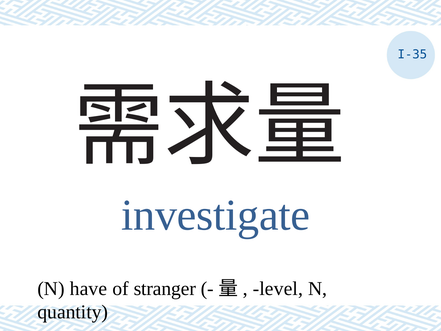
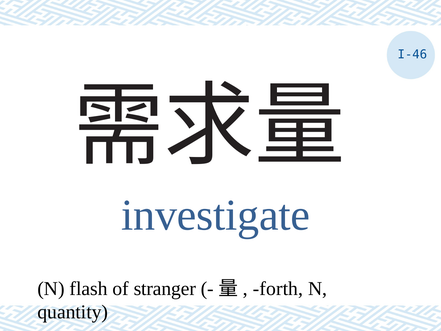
I-35: I-35 -> I-46
have: have -> flash
level: level -> forth
